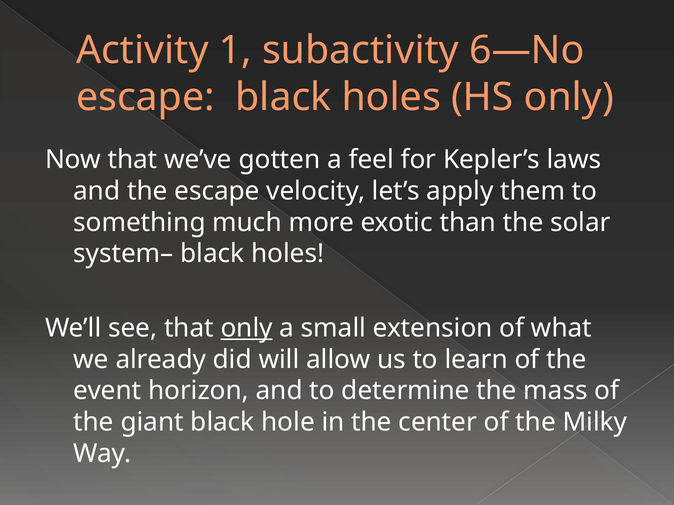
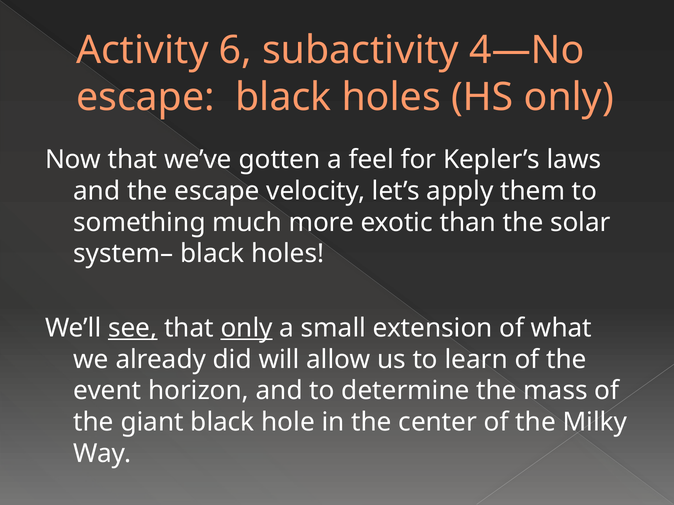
1: 1 -> 6
6—No: 6—No -> 4—No
see underline: none -> present
